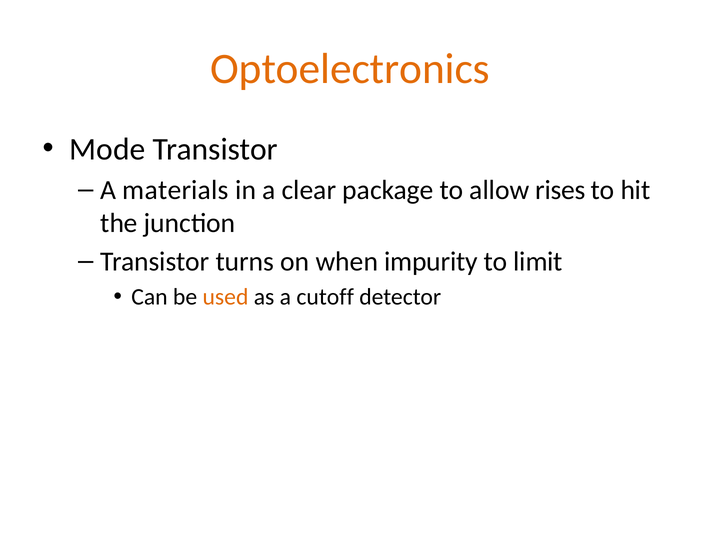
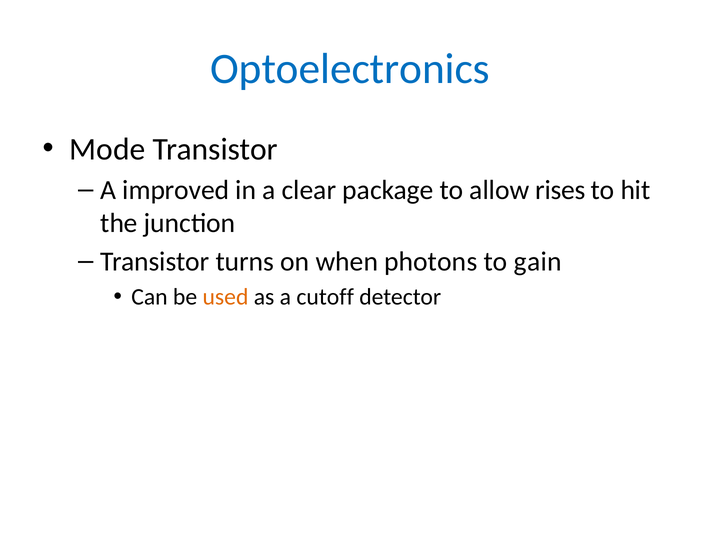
Optoelectronics colour: orange -> blue
materials: materials -> improved
impurity: impurity -> photons
limit: limit -> gain
